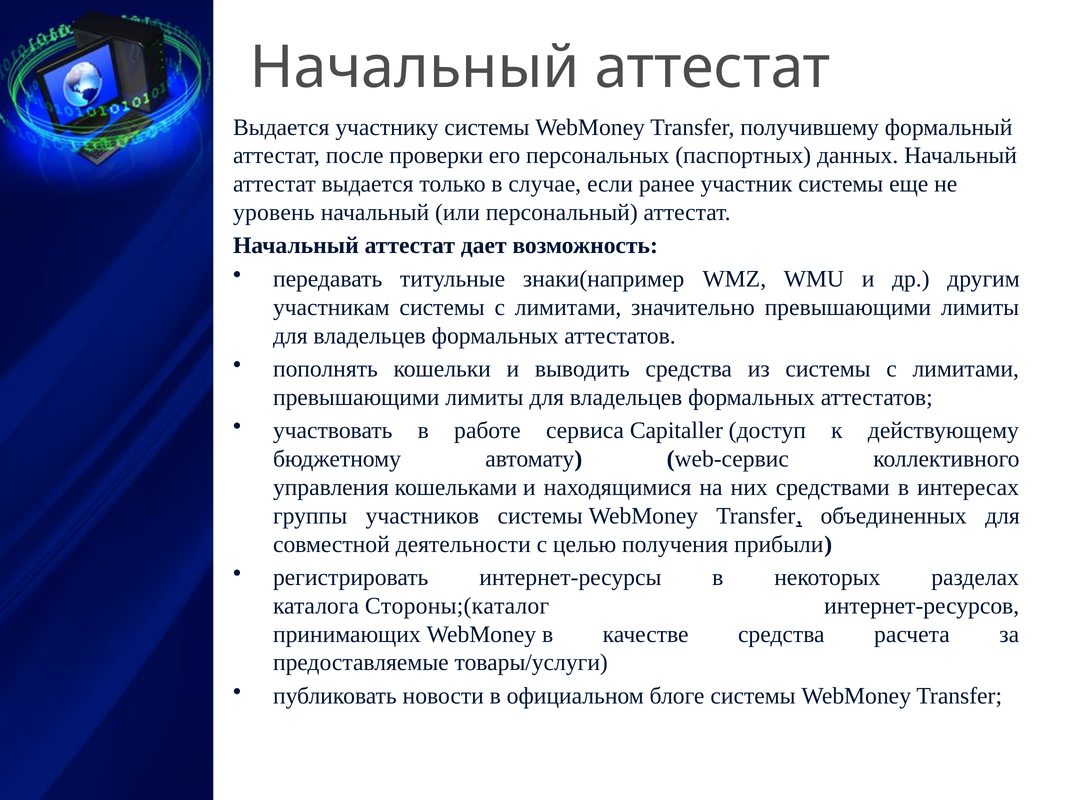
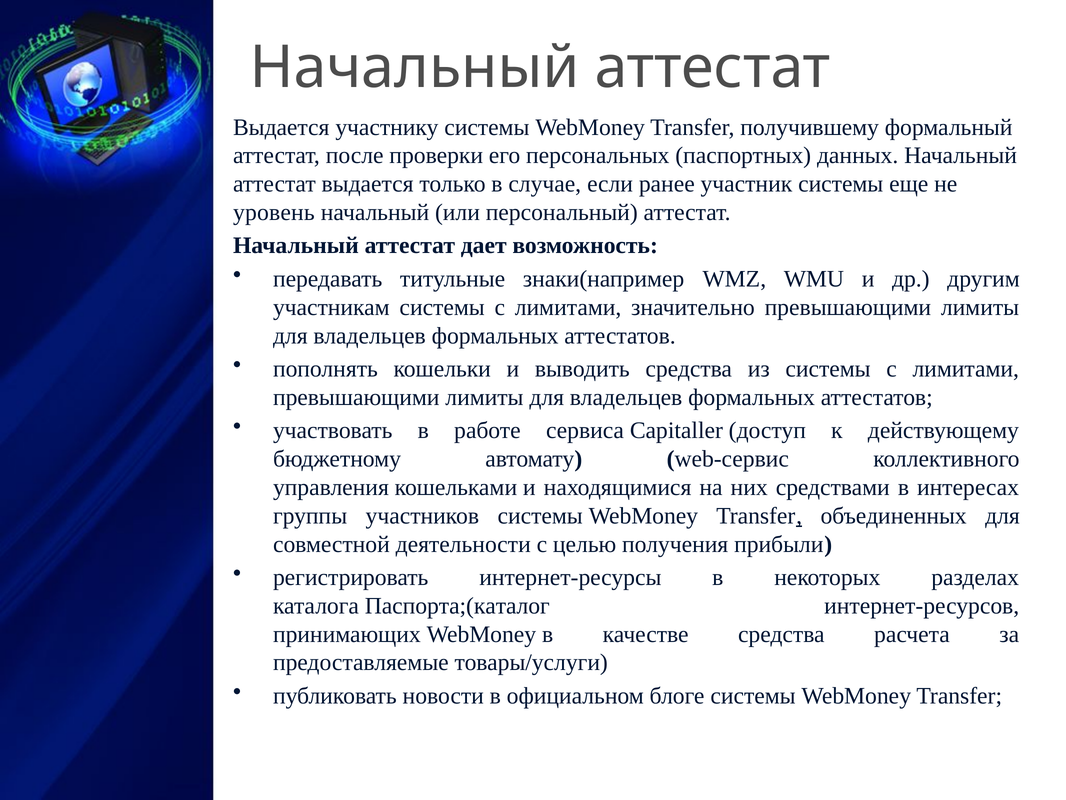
Стороны;(каталог: Стороны;(каталог -> Паспорта;(каталог
